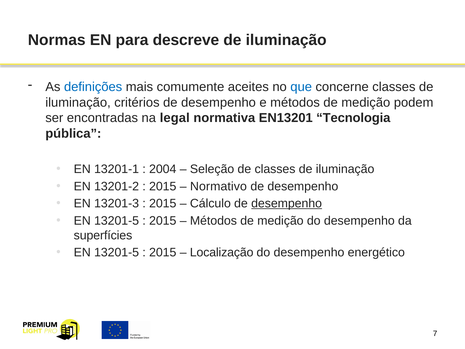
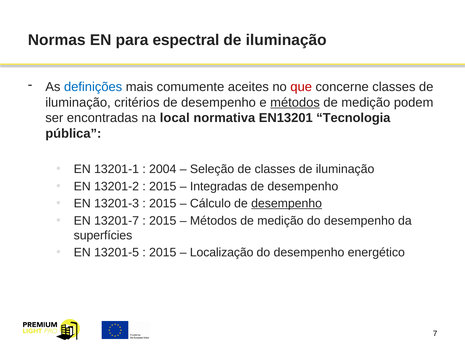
descreve: descreve -> espectral
que colour: blue -> red
métodos at (295, 102) underline: none -> present
legal: legal -> local
Normativo: Normativo -> Integradas
13201-5 at (117, 220): 13201-5 -> 13201-7
